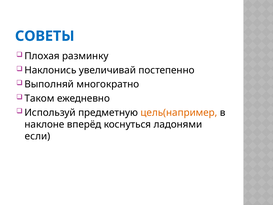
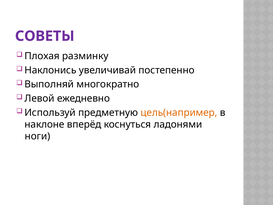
СОВЕТЫ colour: blue -> purple
Таком: Таком -> Левой
если: если -> ноги
